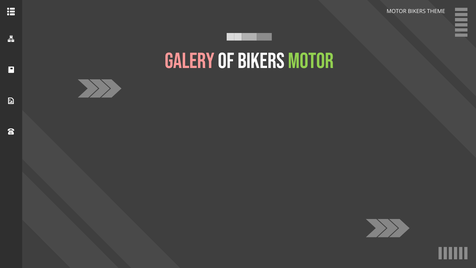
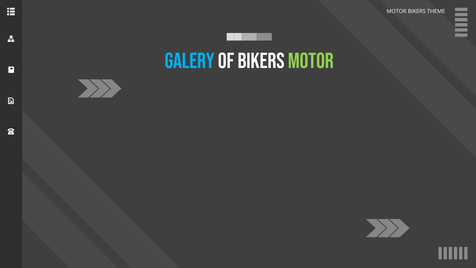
Galery colour: pink -> light blue
